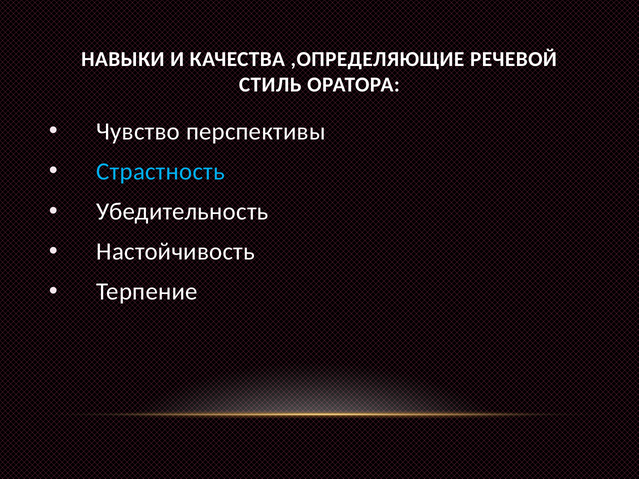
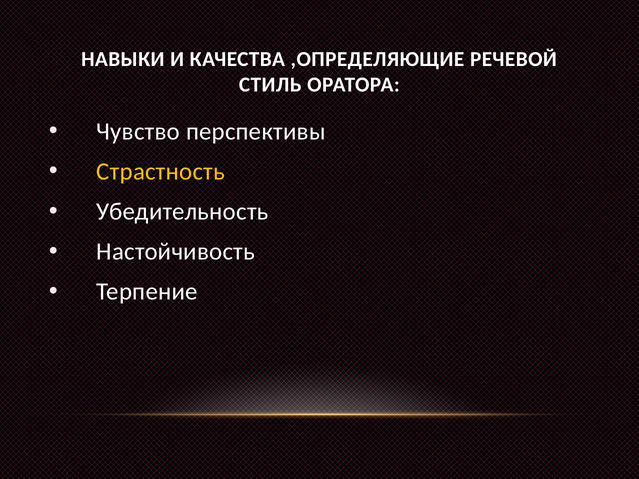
Страстность colour: light blue -> yellow
